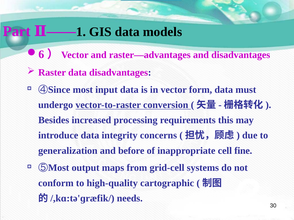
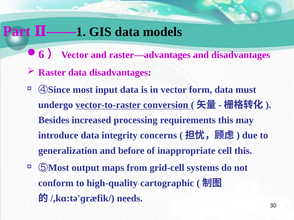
cell fine: fine -> this
